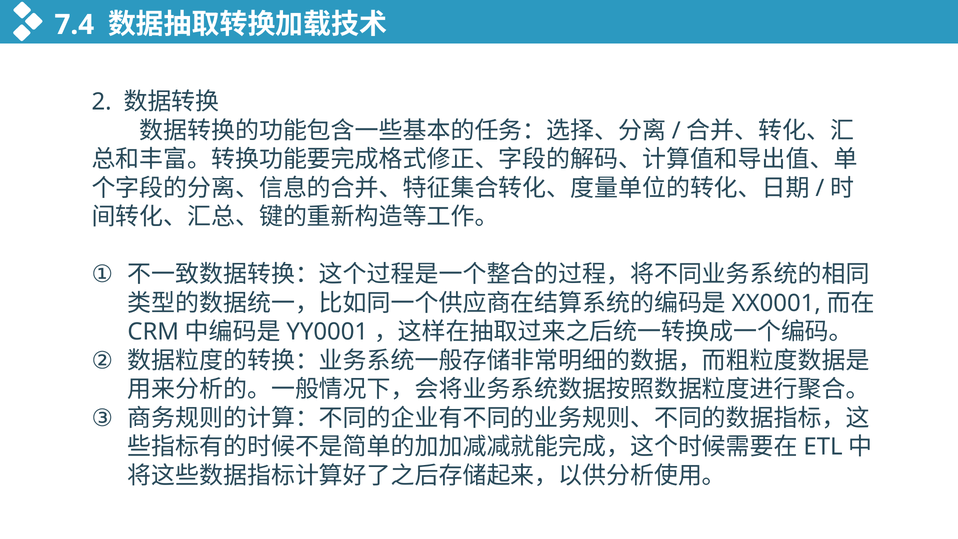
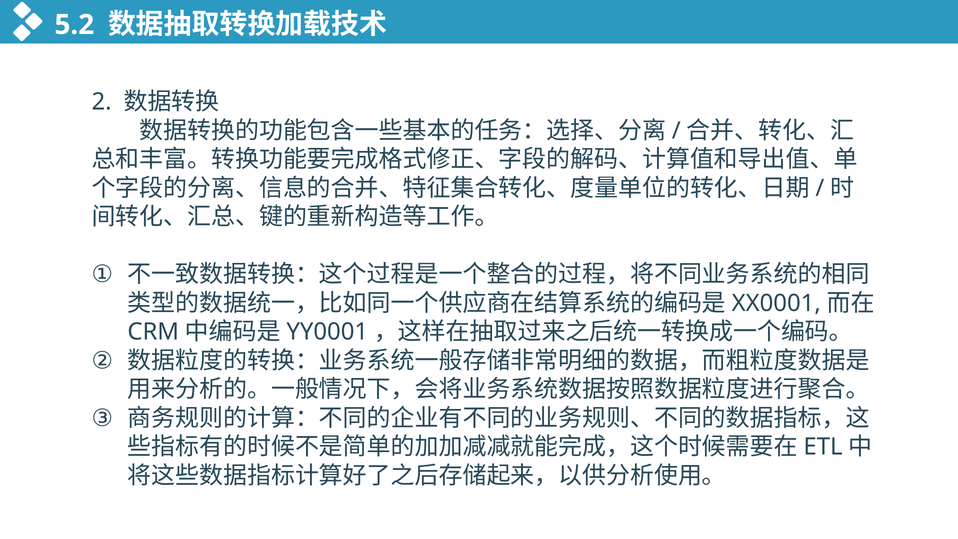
7.4: 7.4 -> 5.2
